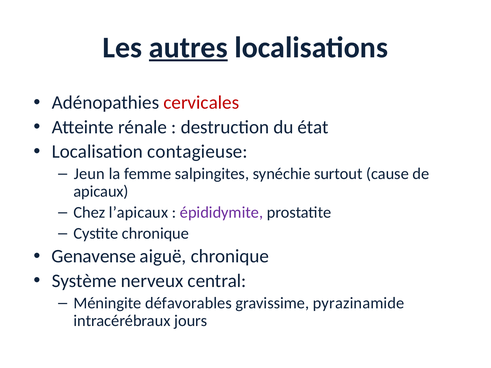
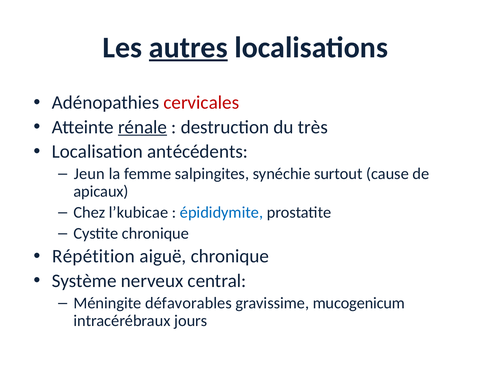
rénale underline: none -> present
état: état -> très
contagieuse: contagieuse -> antécédents
l’apicaux: l’apicaux -> l’kubicae
épididymite colour: purple -> blue
Genavense: Genavense -> Répétition
pyrazinamide: pyrazinamide -> mucogenicum
